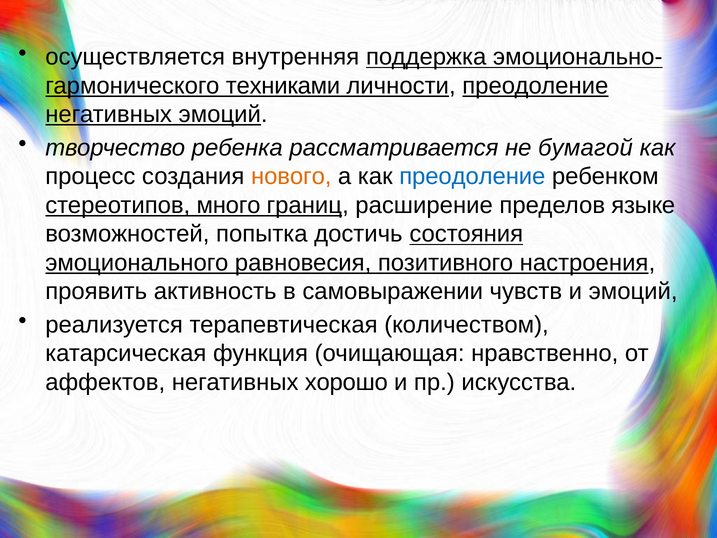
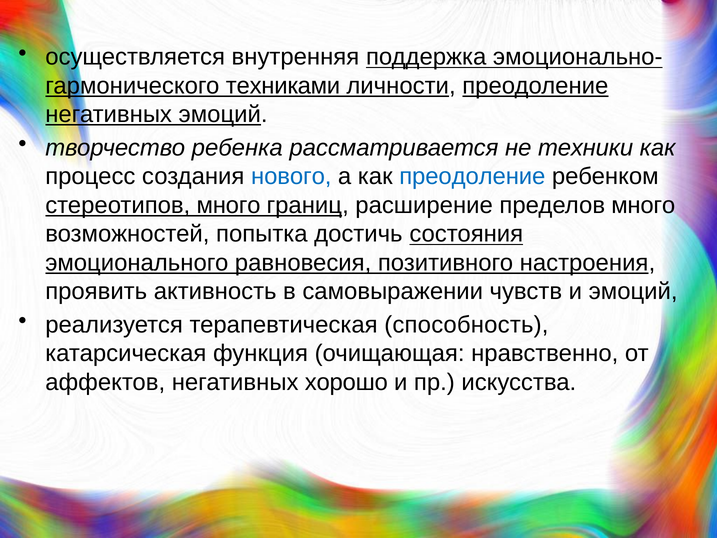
бумагой: бумагой -> техники
нового colour: orange -> blue
пределов языке: языке -> много
количеством: количеством -> способность
